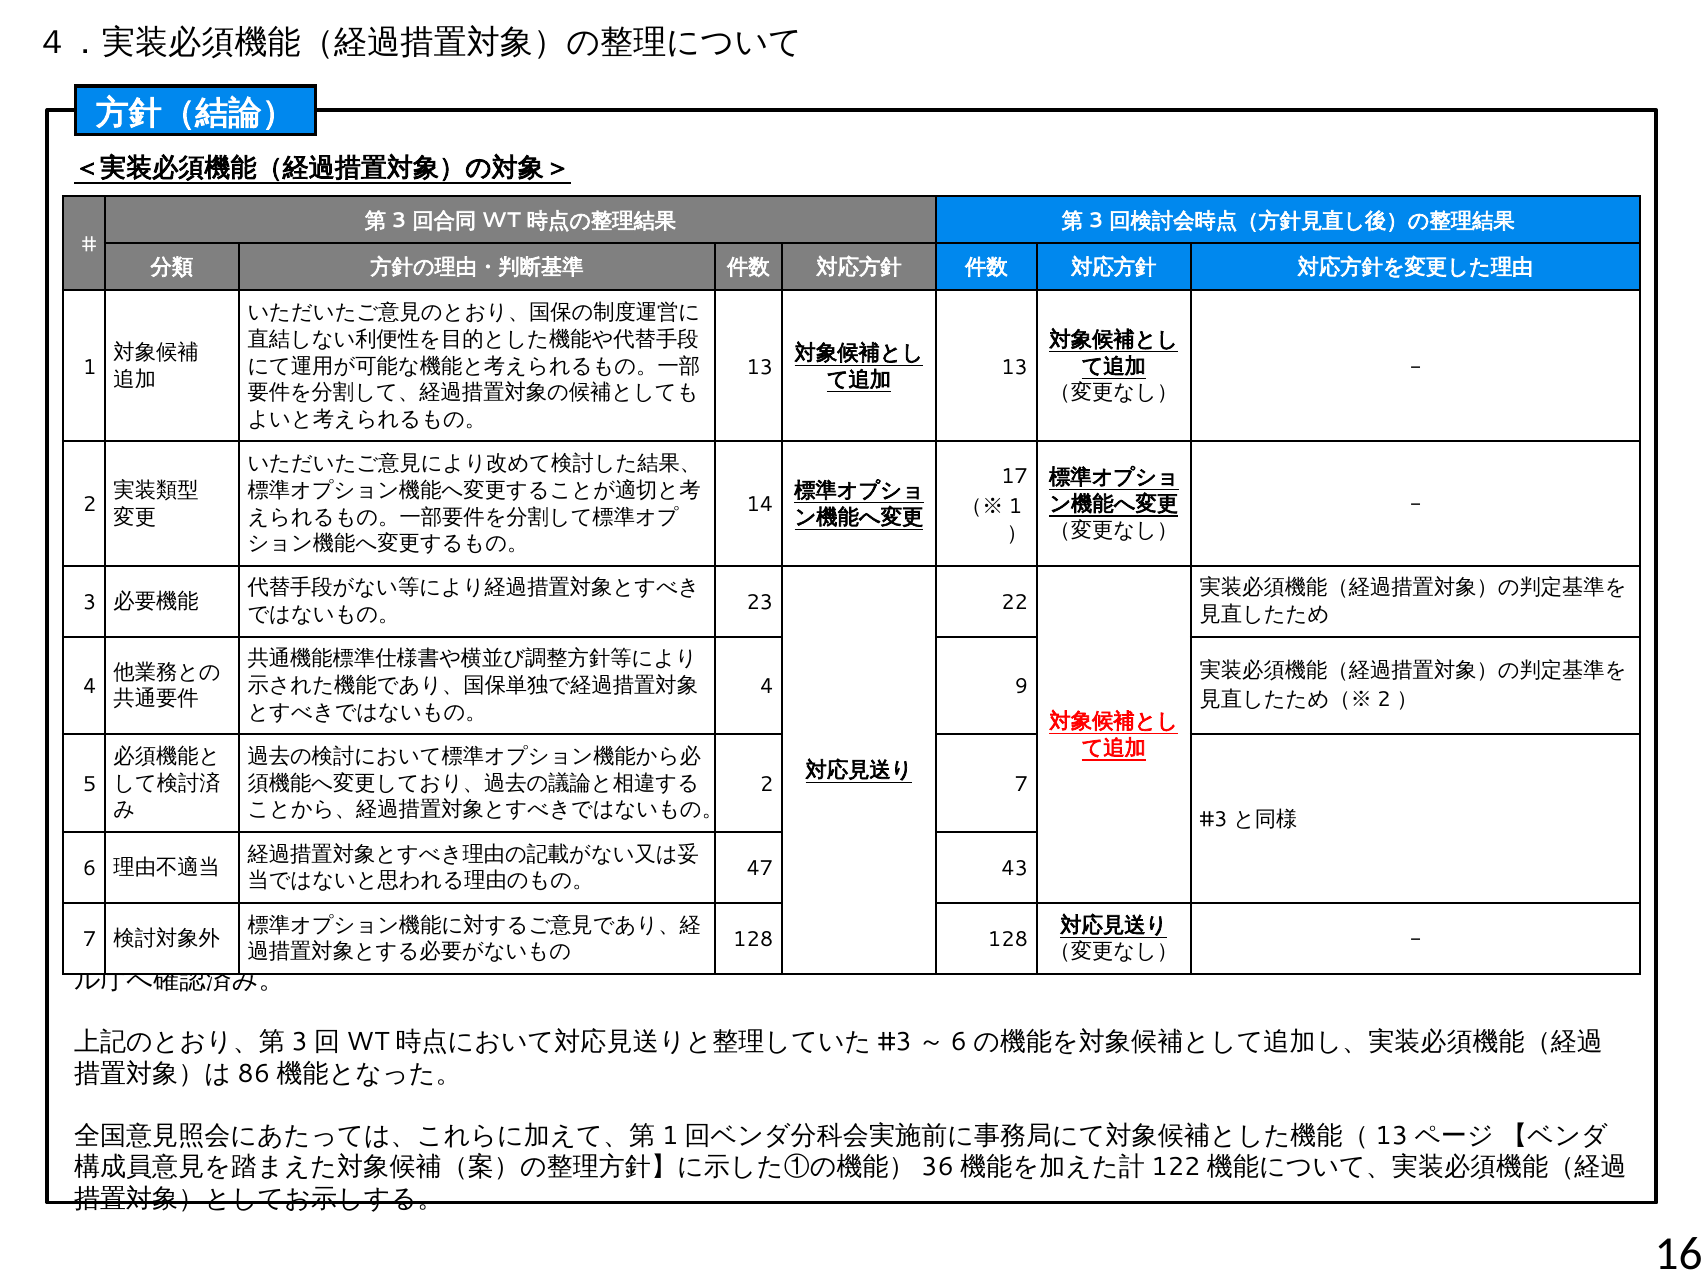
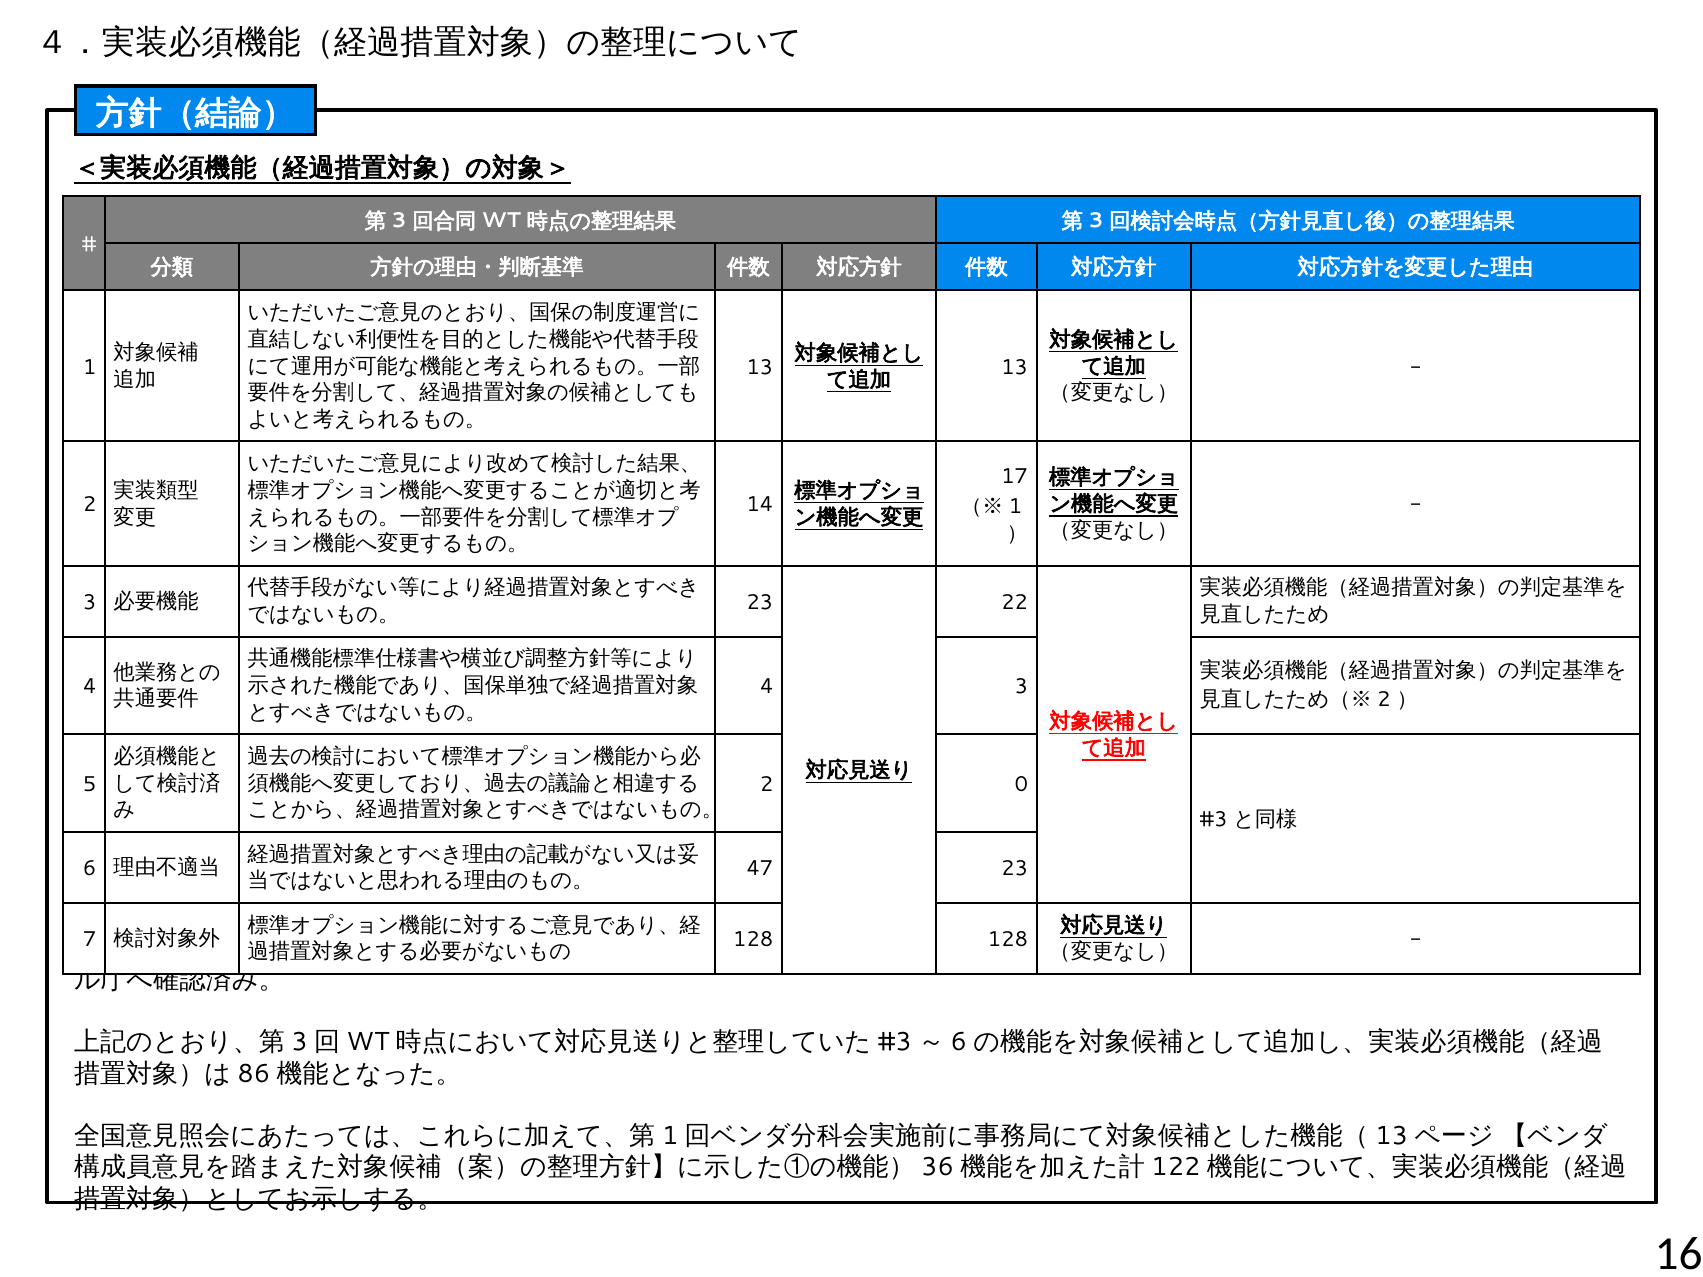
4 9: 9 -> 3
2 7: 7 -> 0
47 43: 43 -> 23
